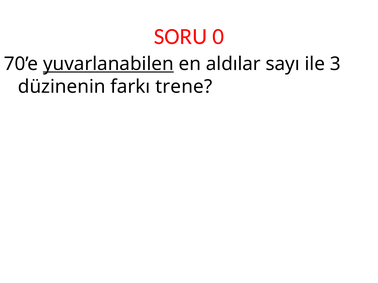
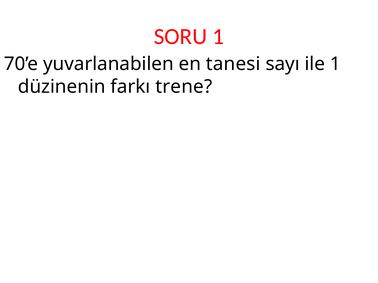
SORU 0: 0 -> 1
yuvarlanabilen underline: present -> none
aldılar: aldılar -> tanesi
ile 3: 3 -> 1
